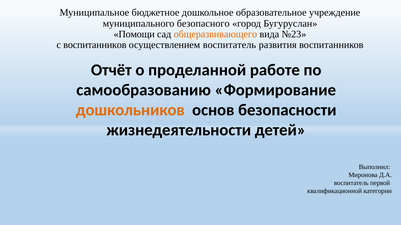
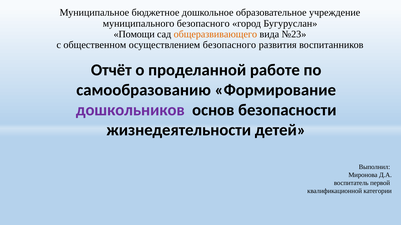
с воспитанников: воспитанников -> общественном
осуществлением воспитатель: воспитатель -> безопасного
дошкольников colour: orange -> purple
